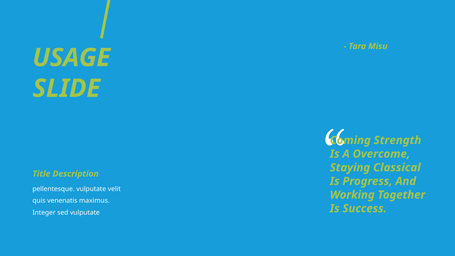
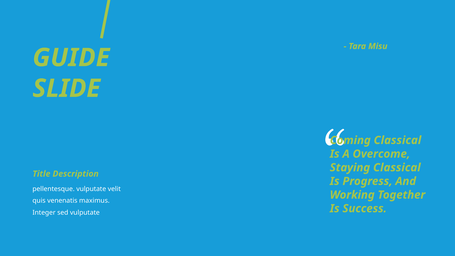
USAGE: USAGE -> GUIDE
Coming Strength: Strength -> Classical
